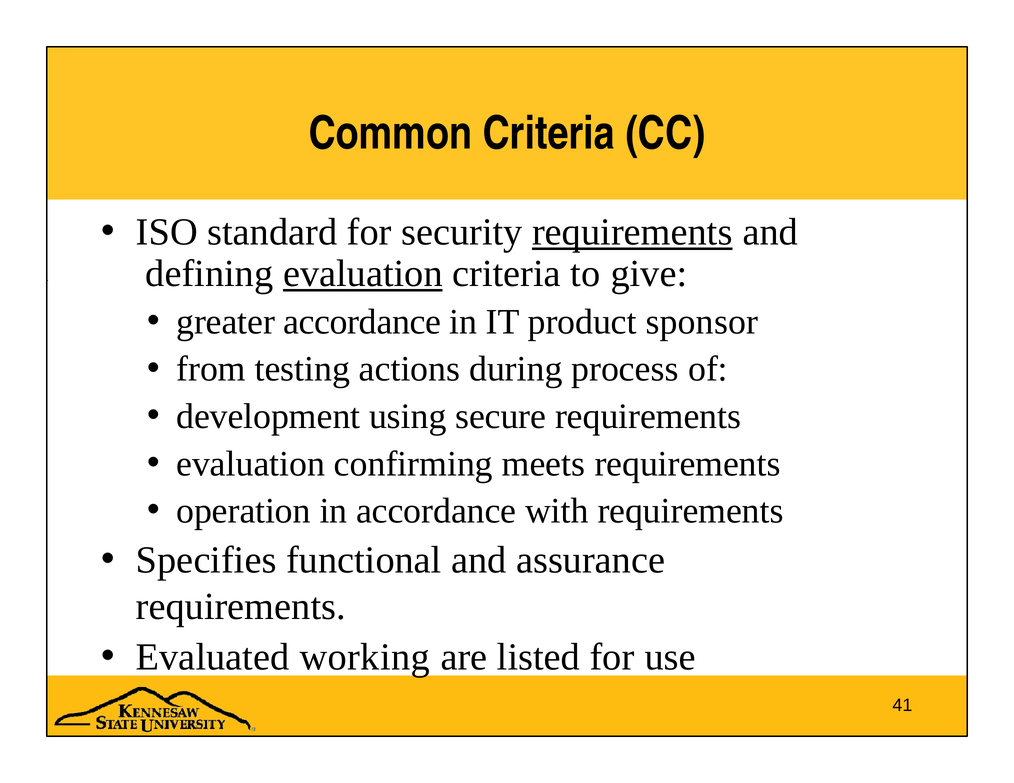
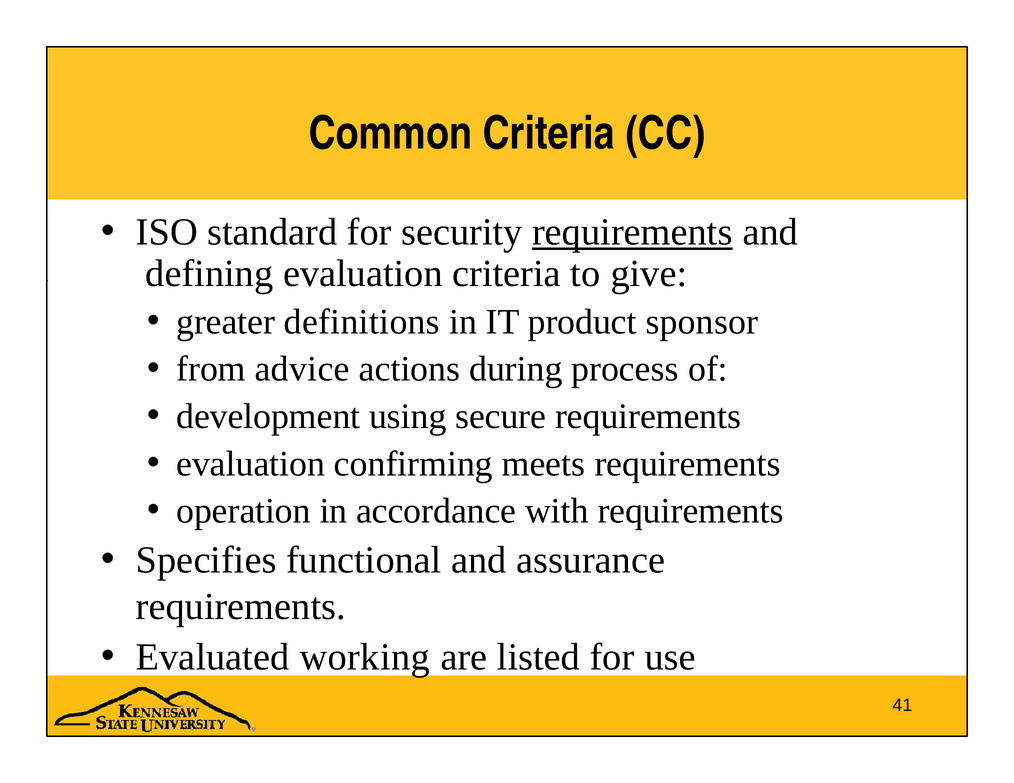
evaluation at (363, 274) underline: present -> none
greater accordance: accordance -> definitions
testing: testing -> advice
